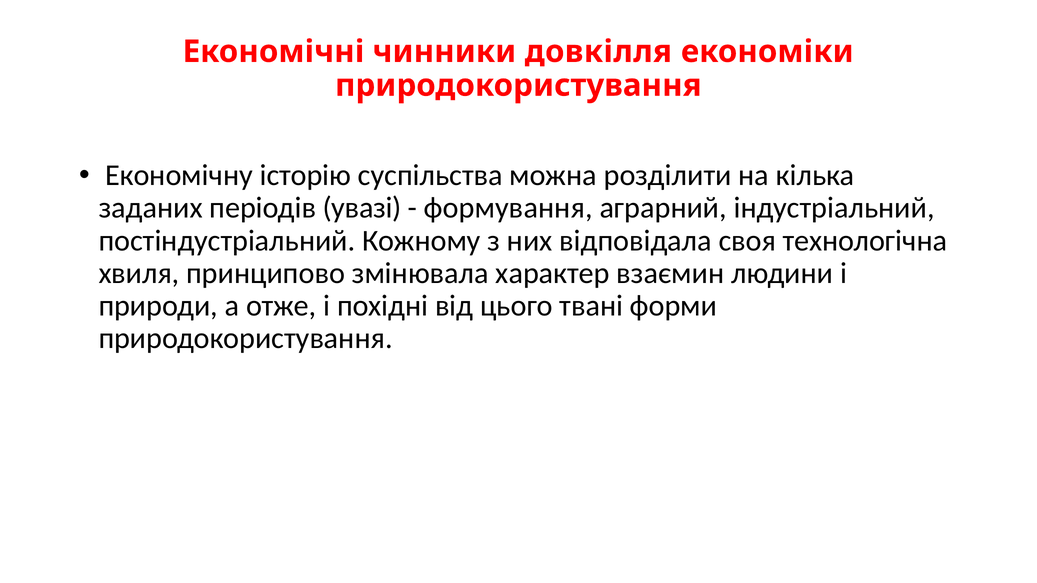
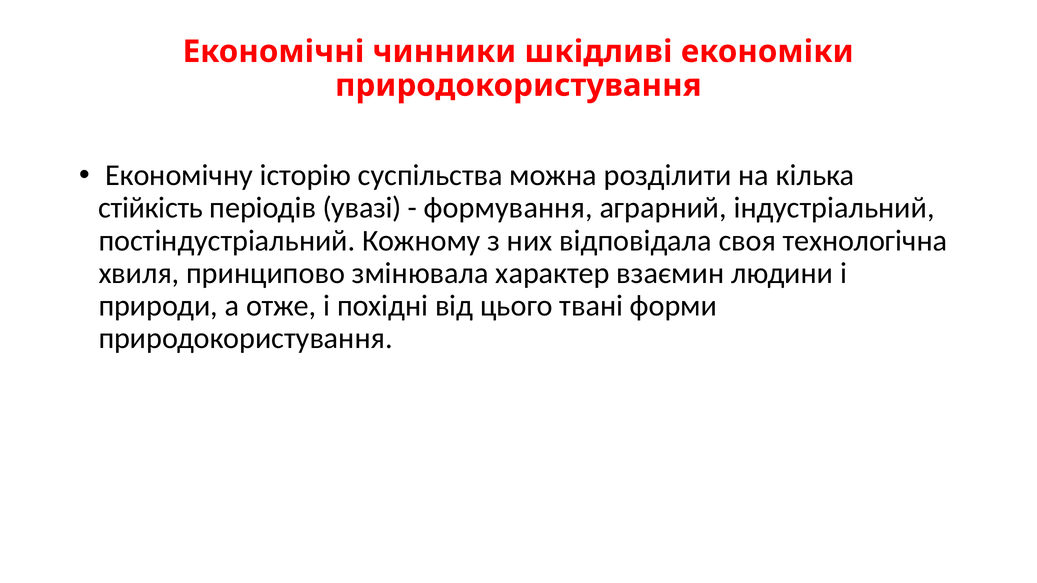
довкілля: довкілля -> шкідливі
заданих: заданих -> стійкість
